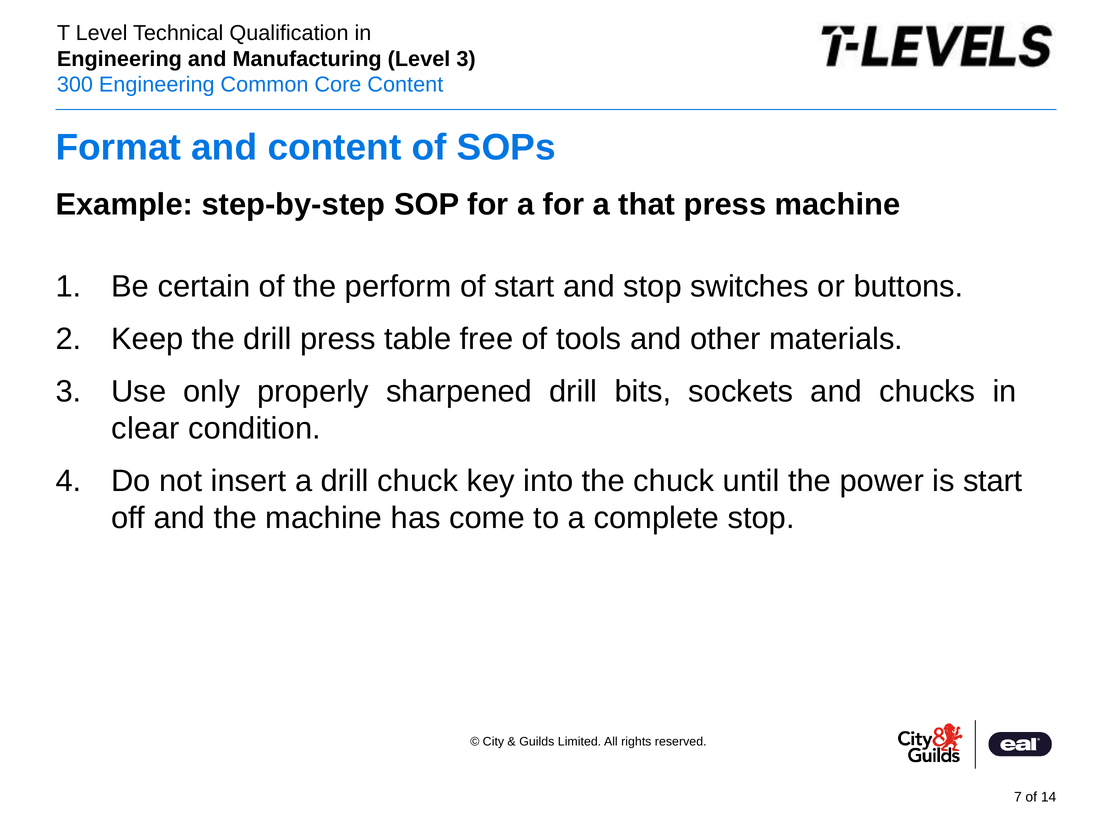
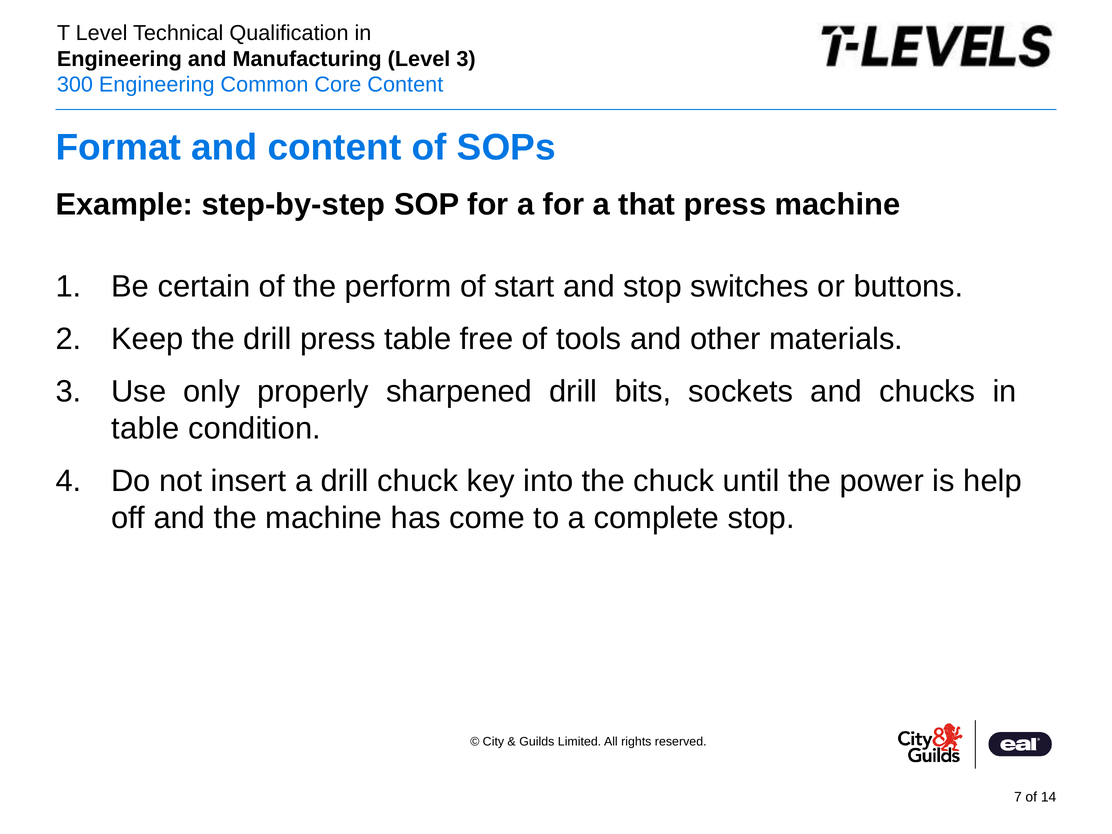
clear at (145, 429): clear -> table
is start: start -> help
